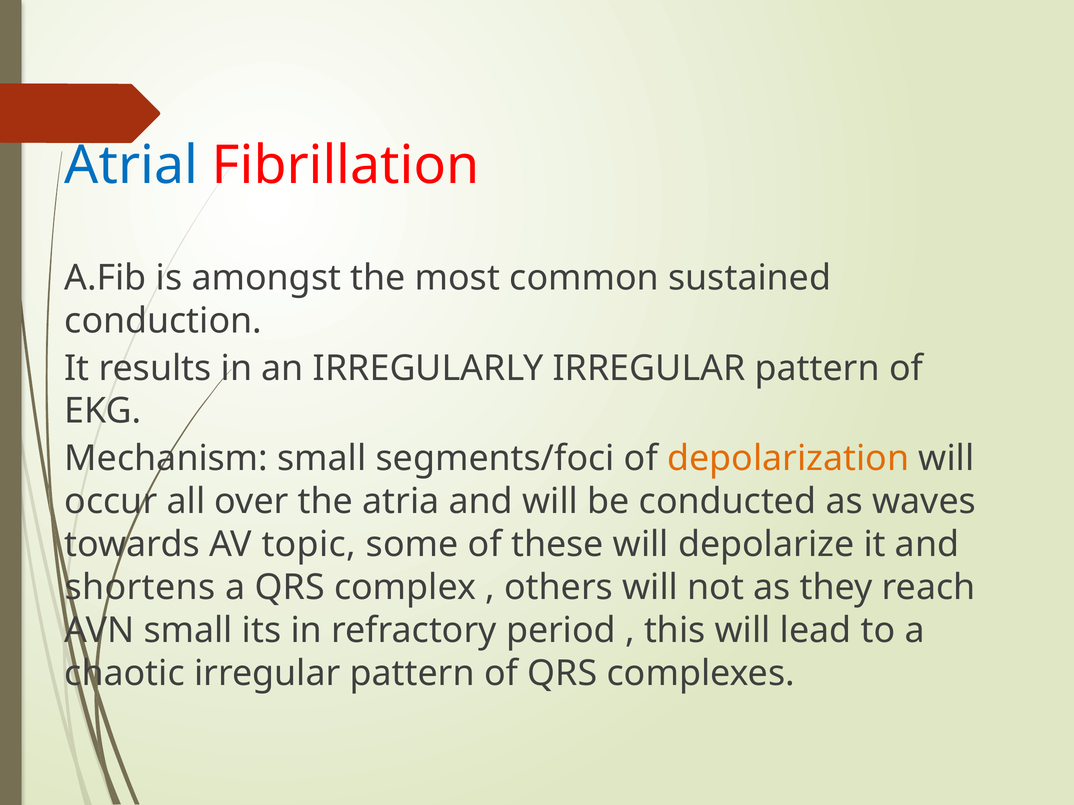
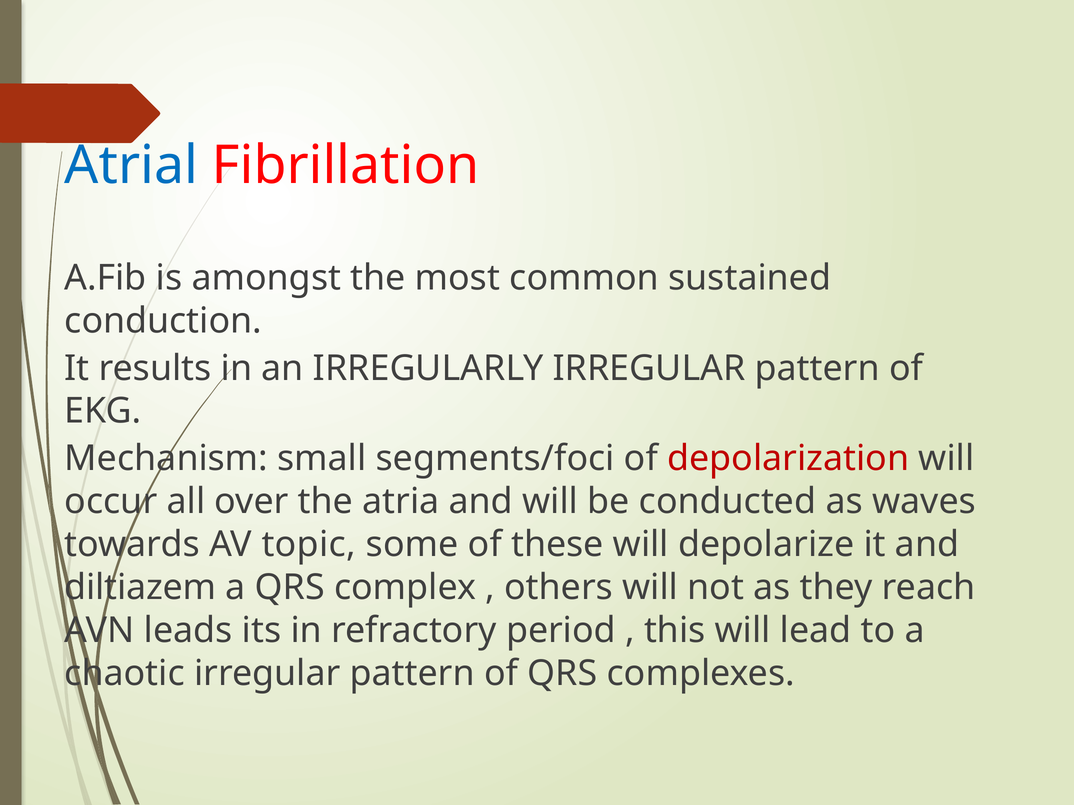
depolarization colour: orange -> red
shortens: shortens -> diltiazem
AVN small: small -> leads
